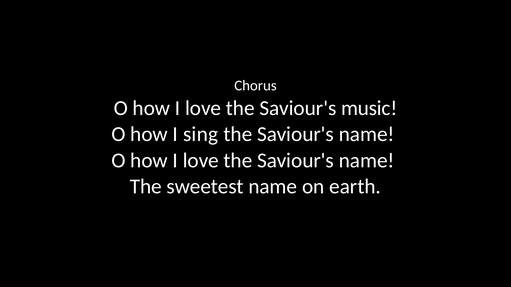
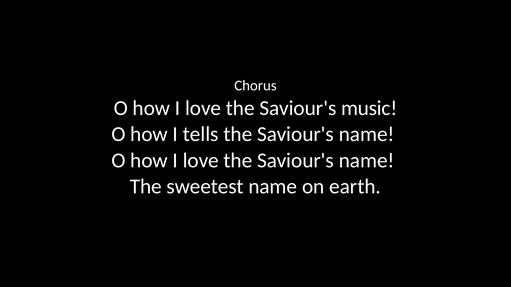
sing: sing -> tells
